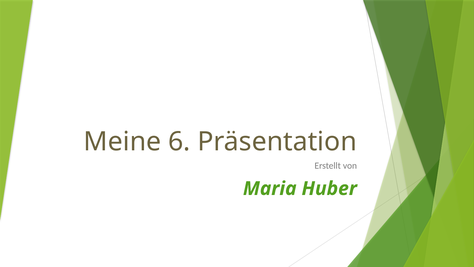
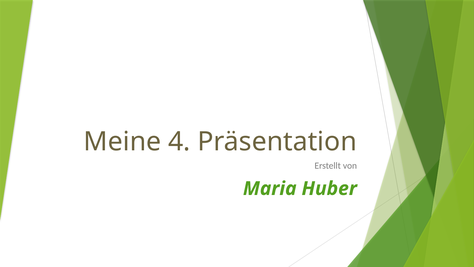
6: 6 -> 4
